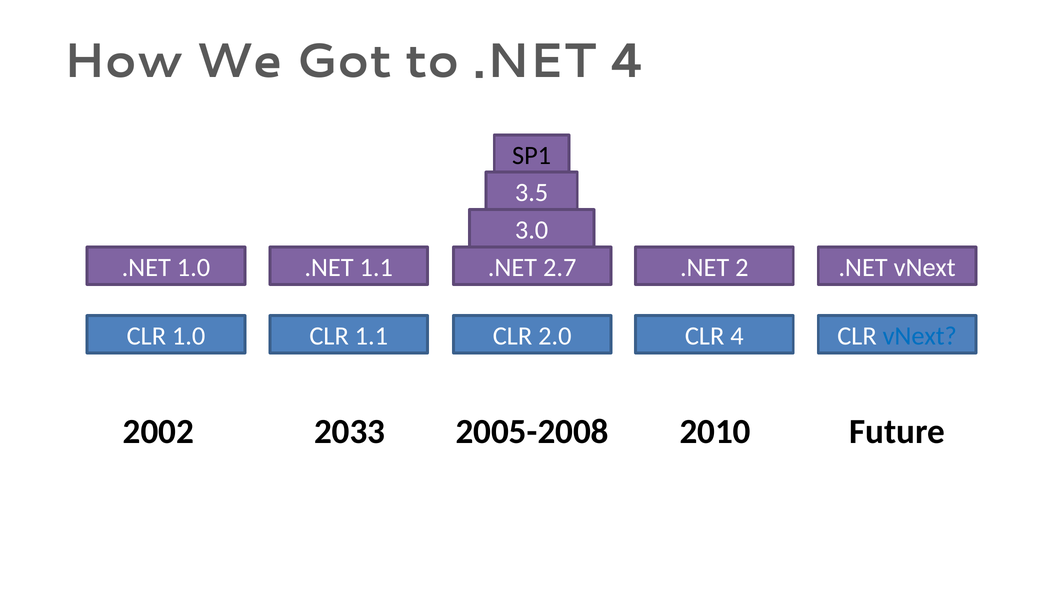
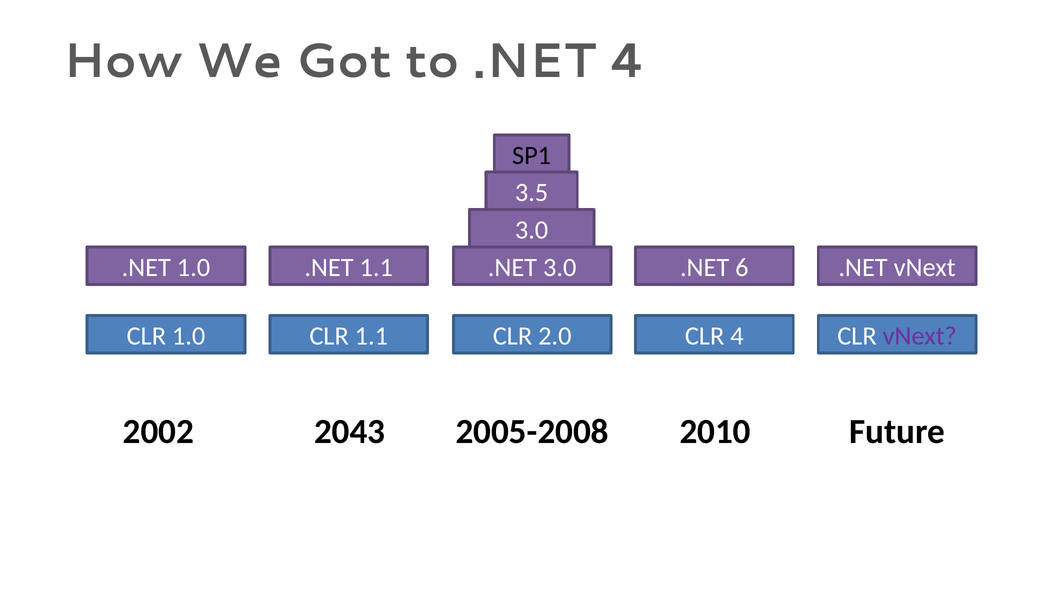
.NET 2.7: 2.7 -> 3.0
2: 2 -> 6
vNext at (920, 336) colour: blue -> purple
2033: 2033 -> 2043
